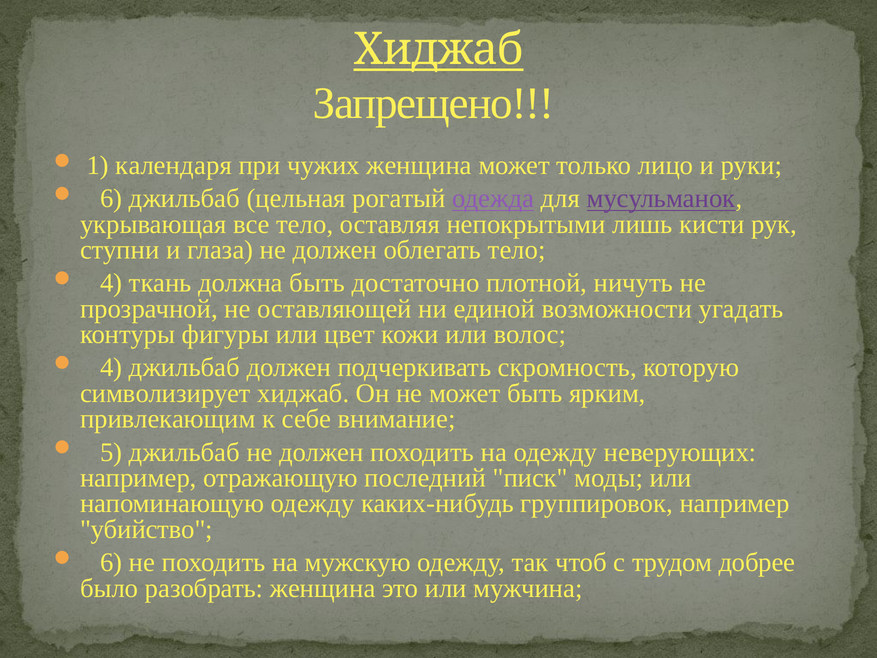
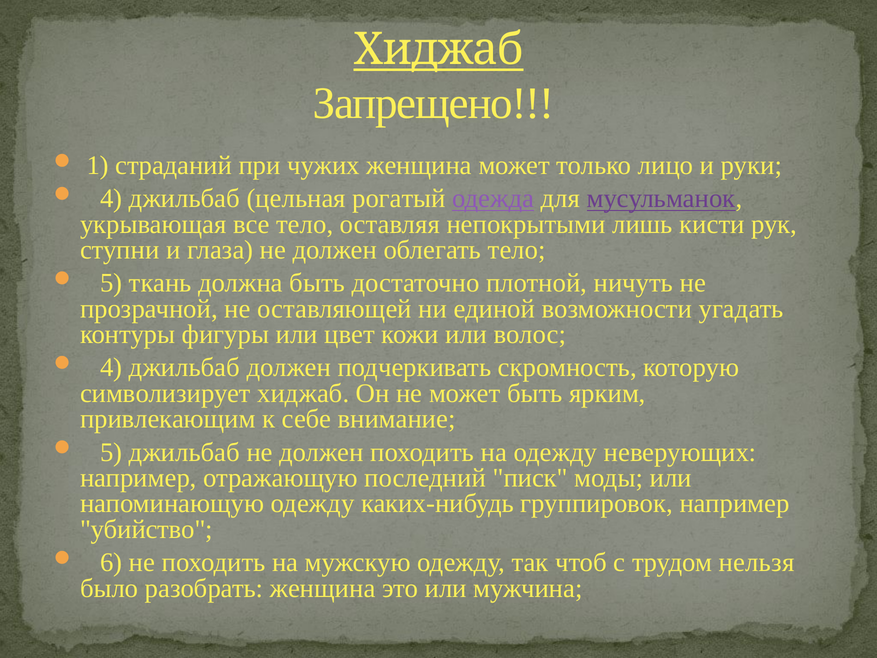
календаря: календаря -> страданий
6 at (111, 199): 6 -> 4
4 at (111, 283): 4 -> 5
добрее: добрее -> нельзя
